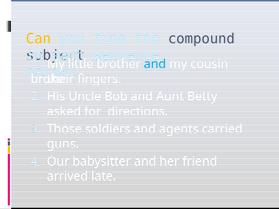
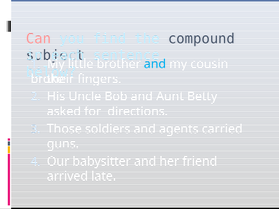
Can colour: yellow -> pink
